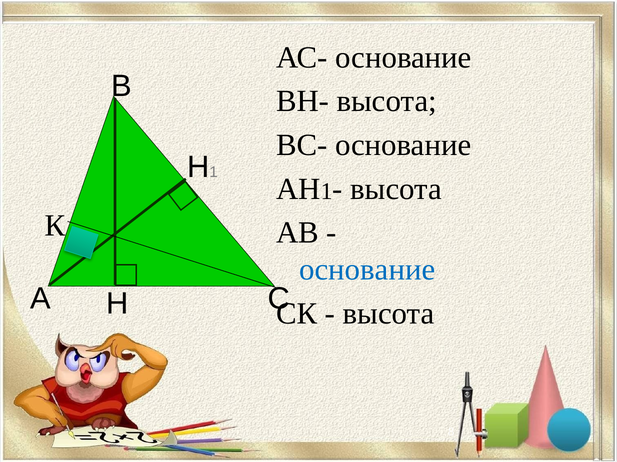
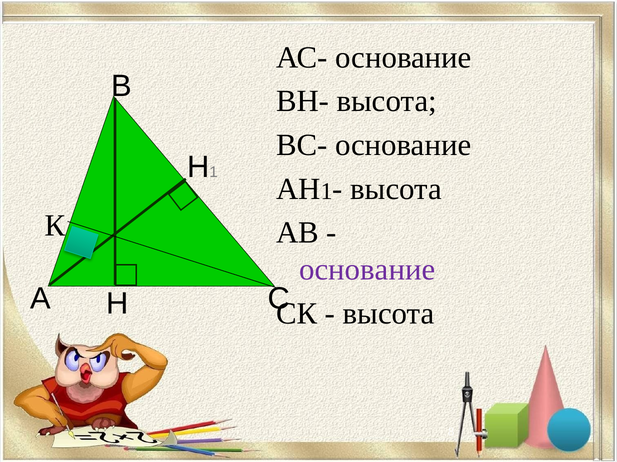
основание at (367, 270) colour: blue -> purple
